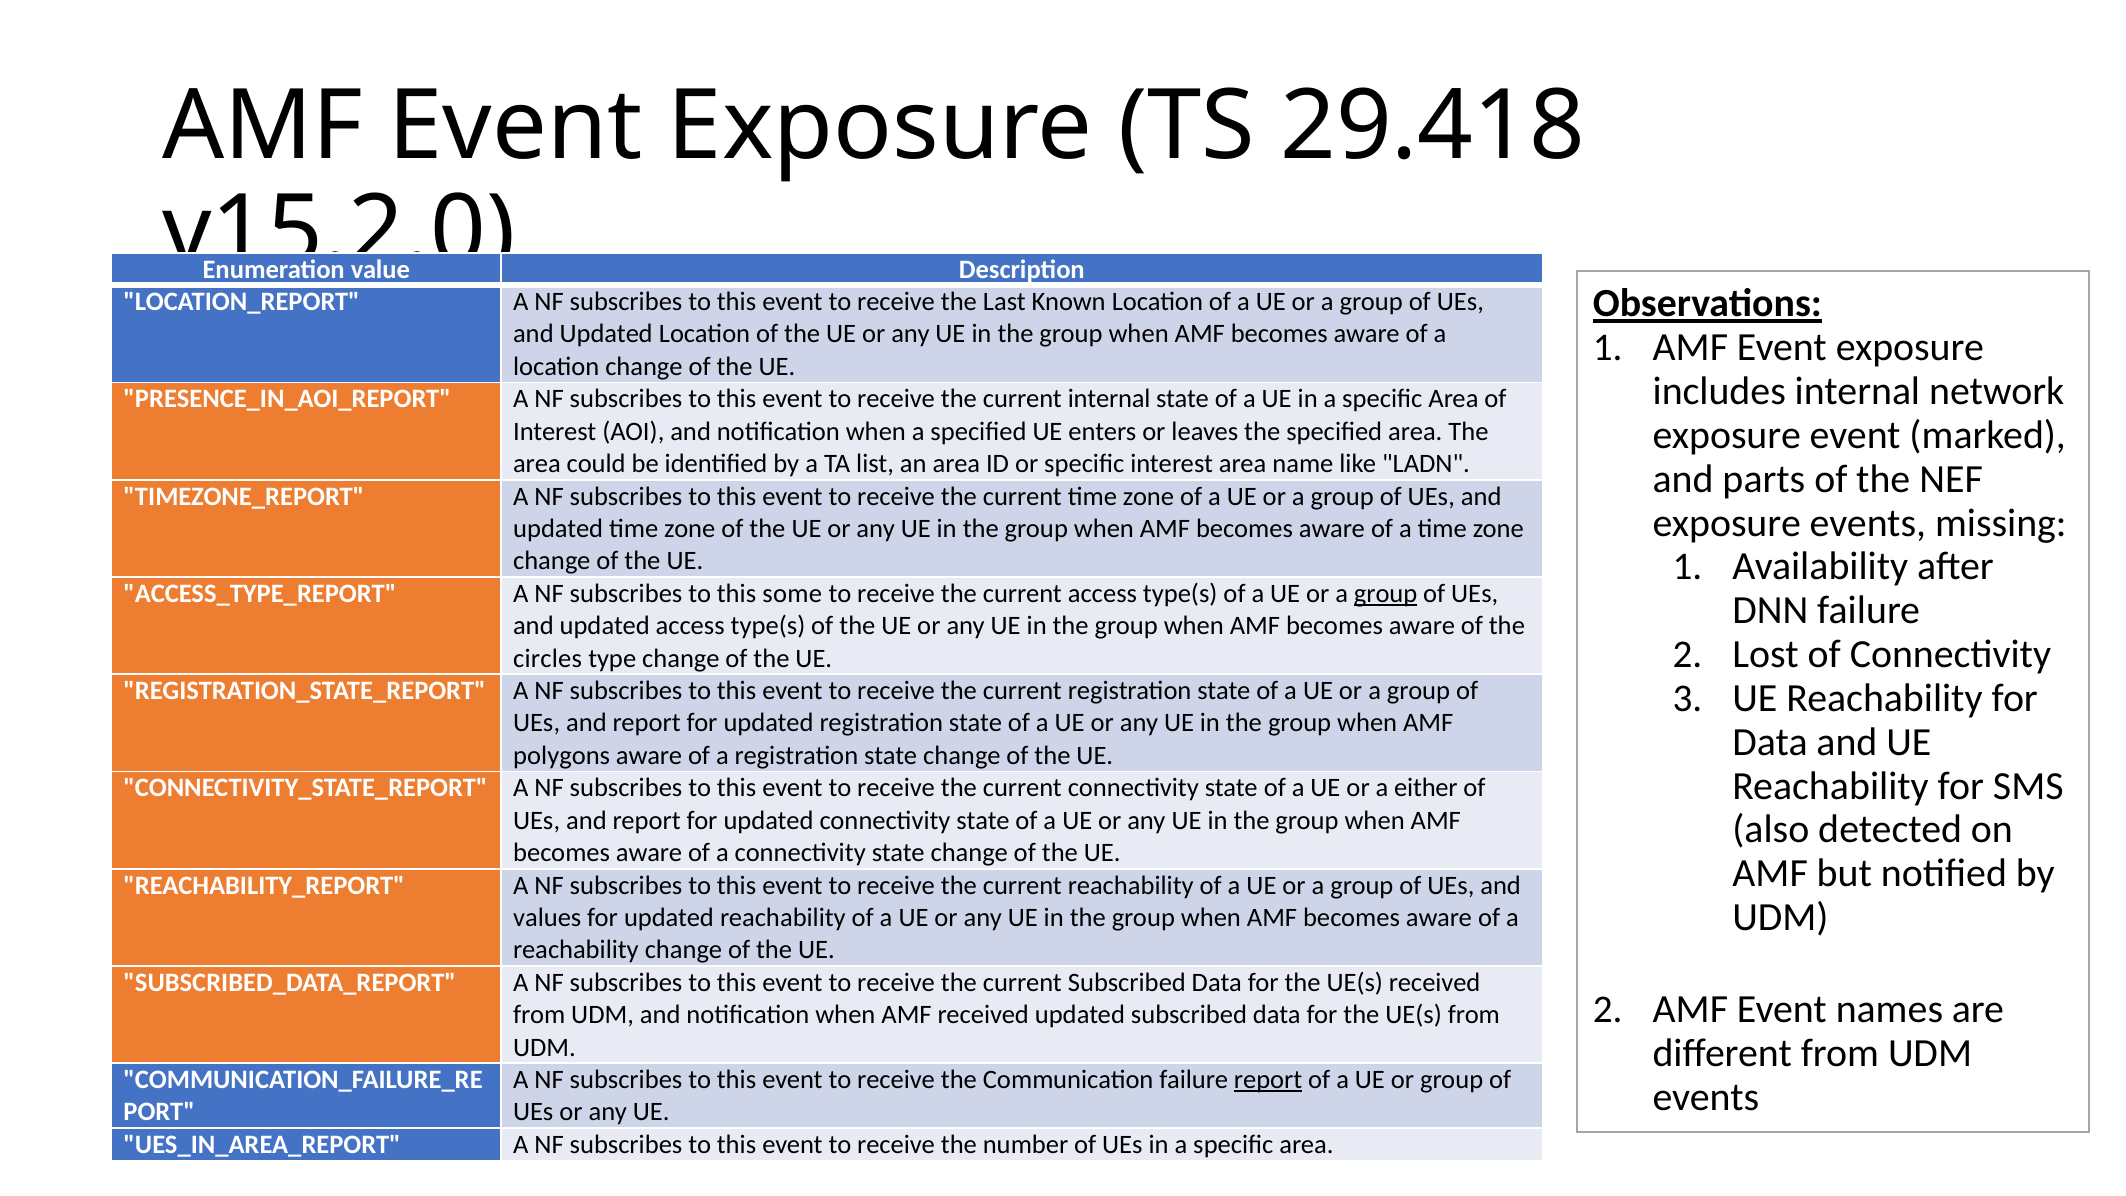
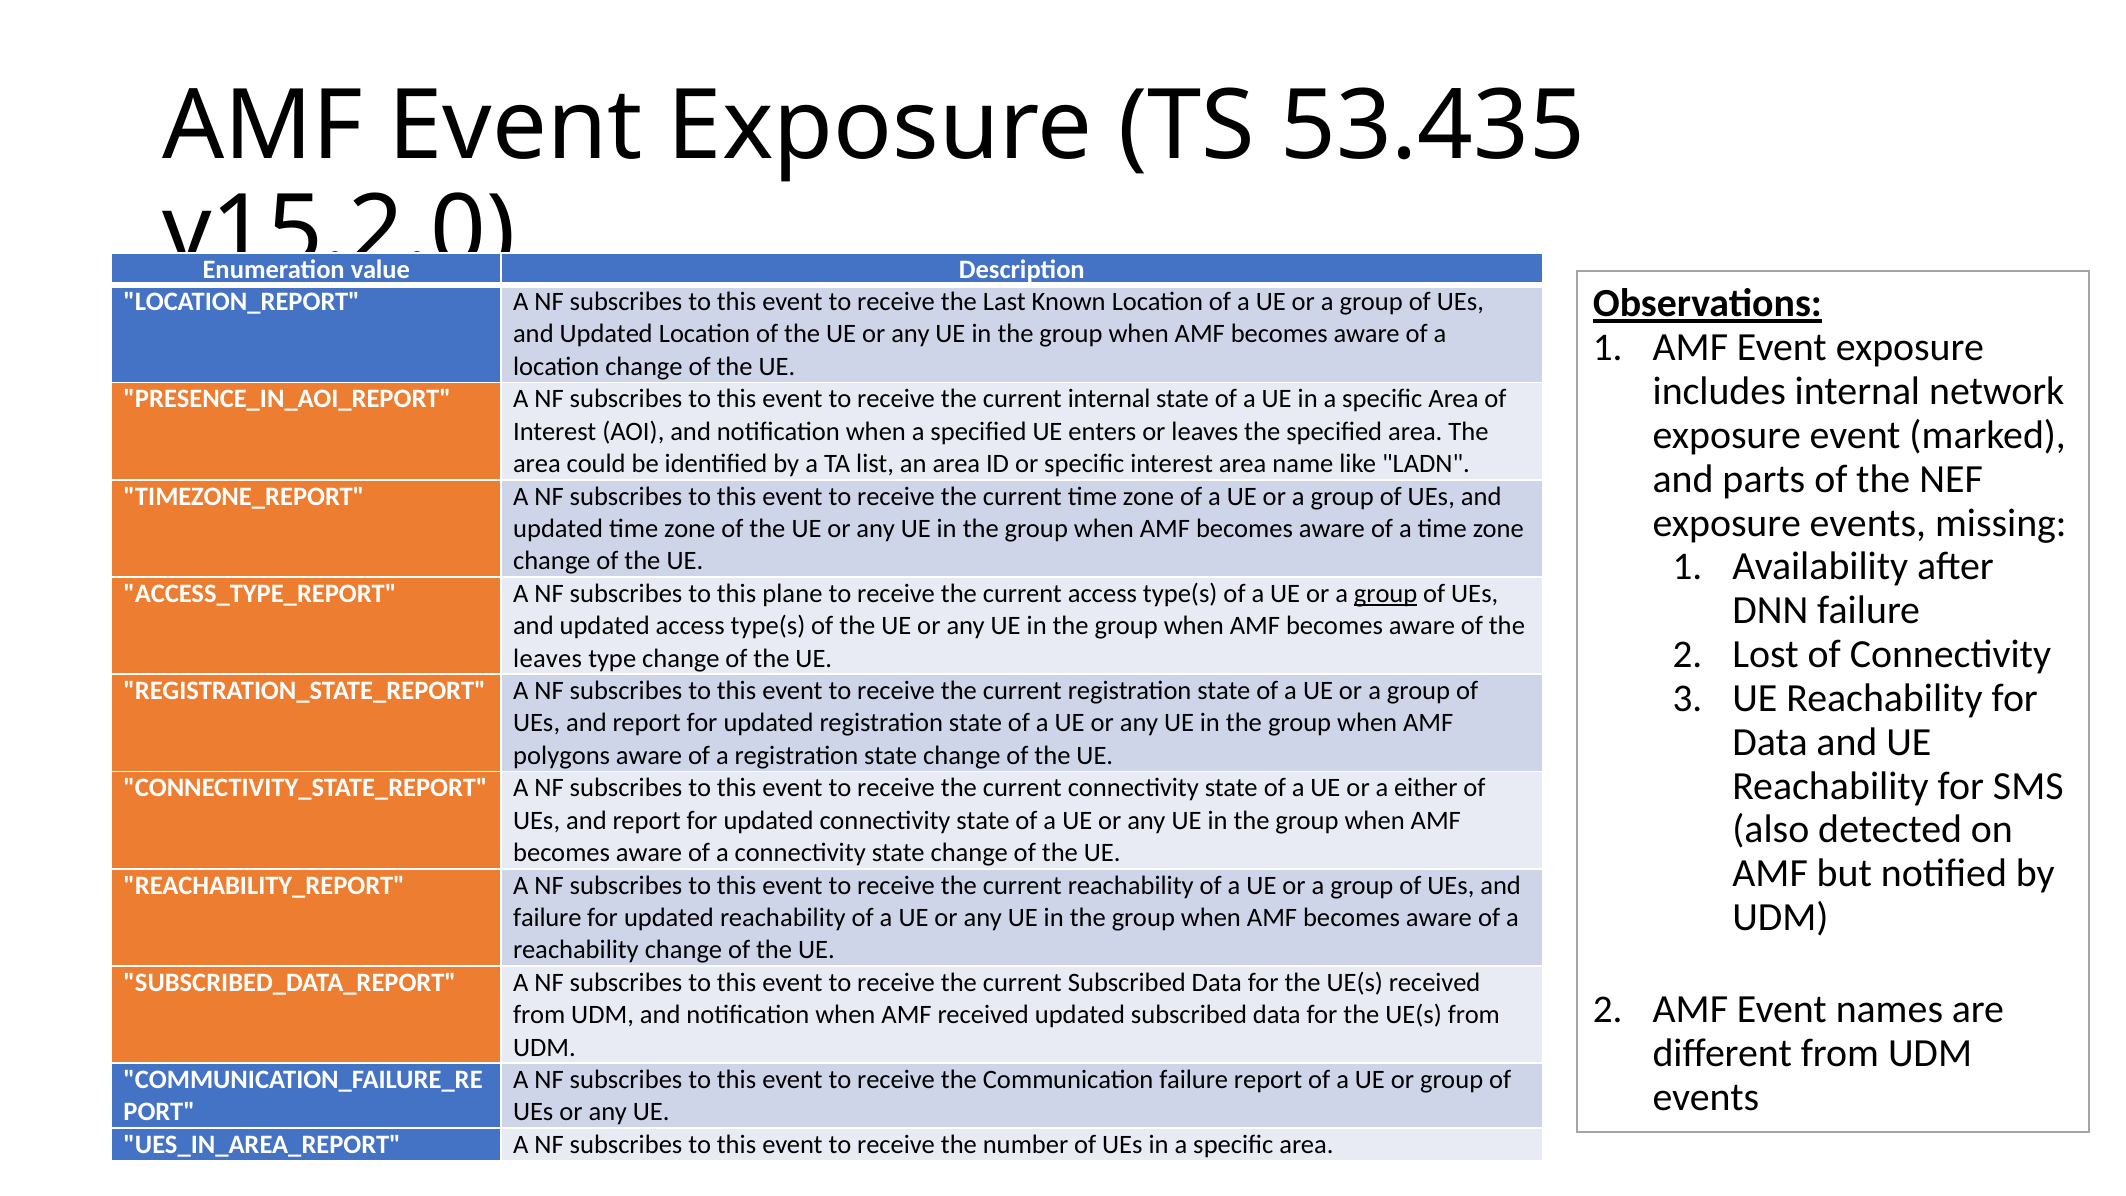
29.418: 29.418 -> 53.435
some: some -> plane
circles at (548, 658): circles -> leaves
values at (547, 918): values -> failure
report at (1268, 1080) underline: present -> none
